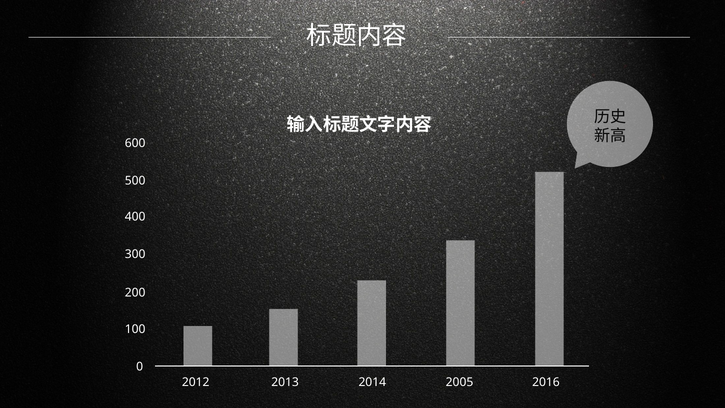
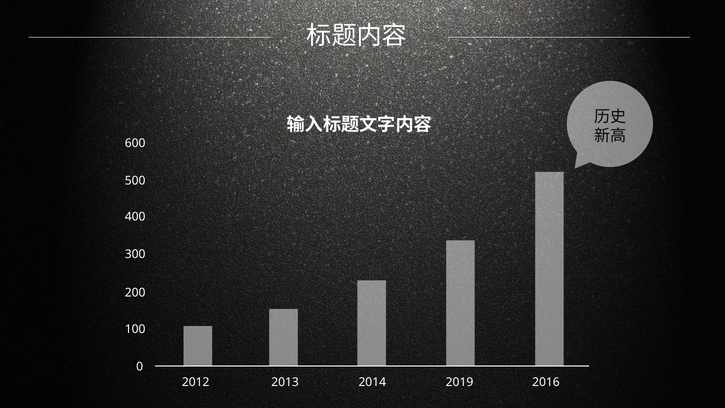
2005: 2005 -> 2019
